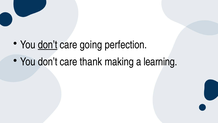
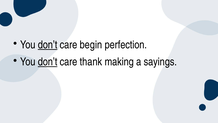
going: going -> begin
don’t at (48, 62) underline: none -> present
learning: learning -> sayings
